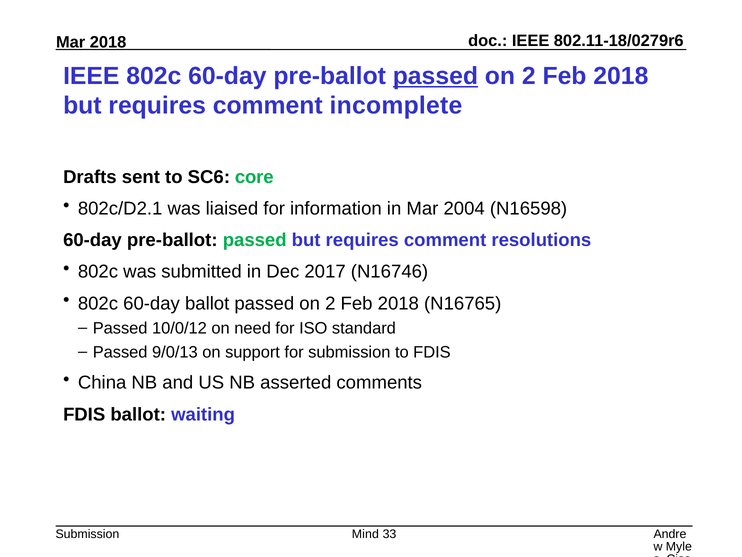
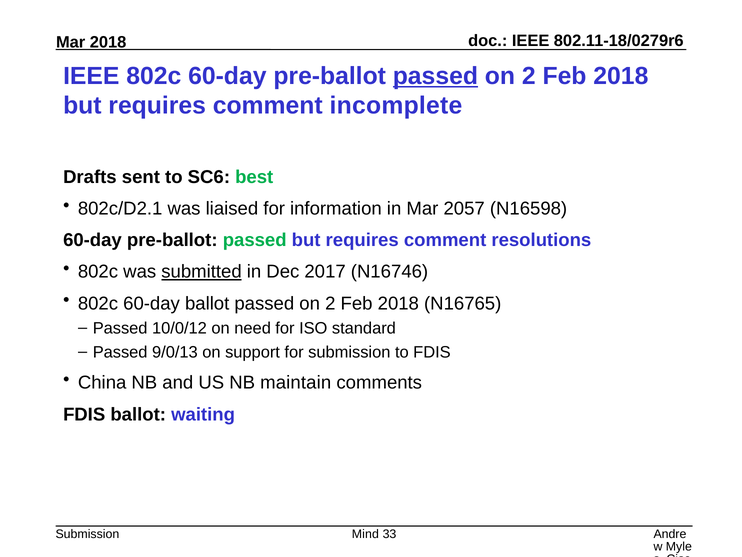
core: core -> best
2004: 2004 -> 2057
submitted underline: none -> present
asserted: asserted -> maintain
